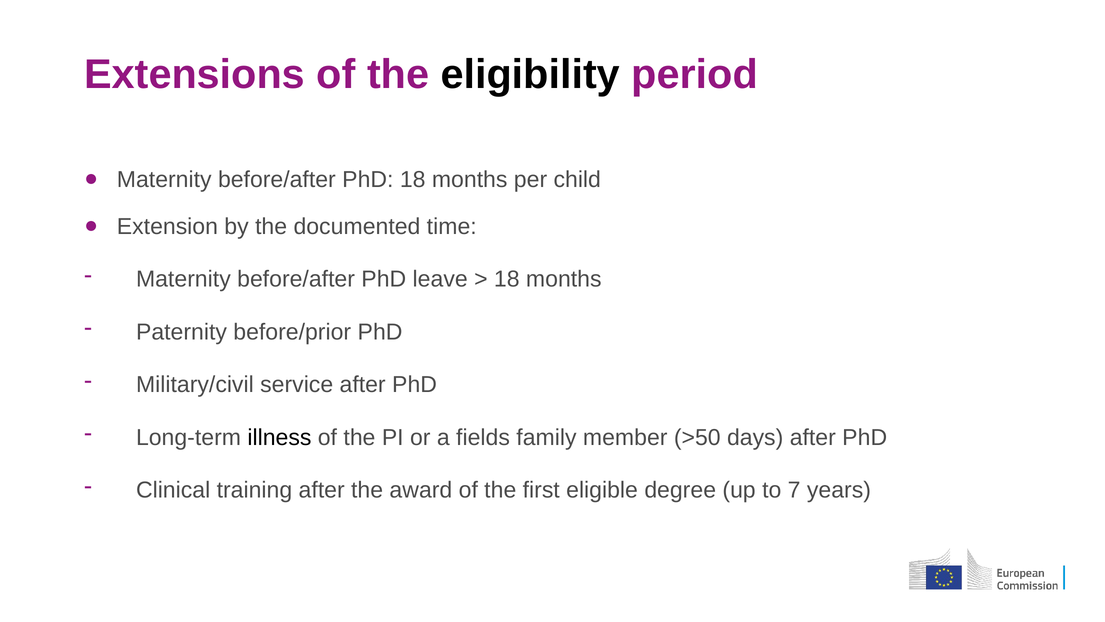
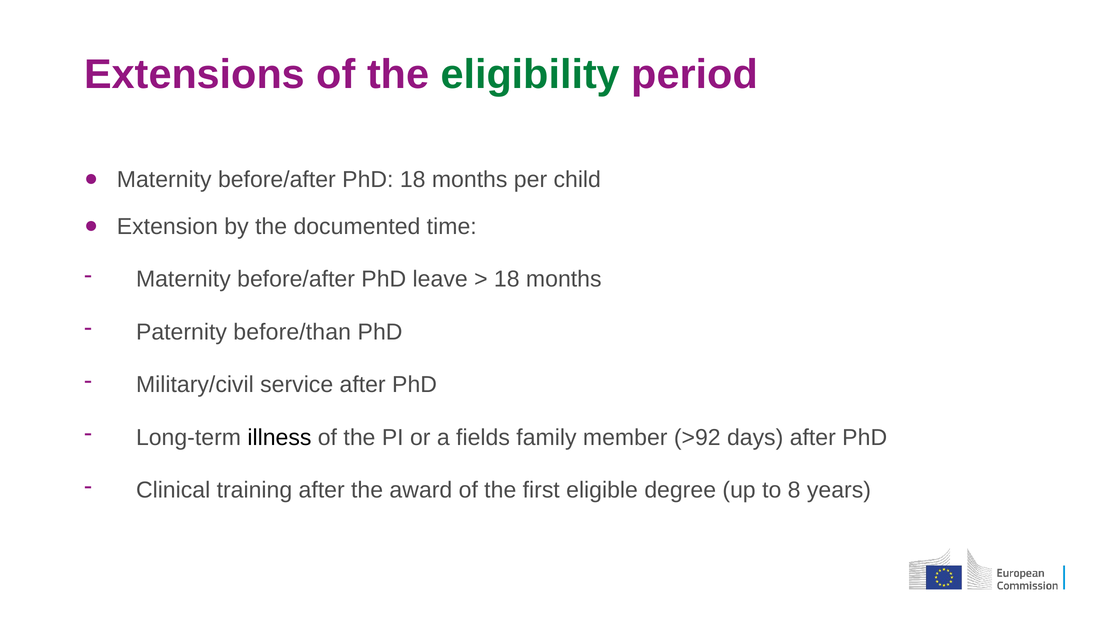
eligibility colour: black -> green
before/prior: before/prior -> before/than
>50: >50 -> >92
7: 7 -> 8
